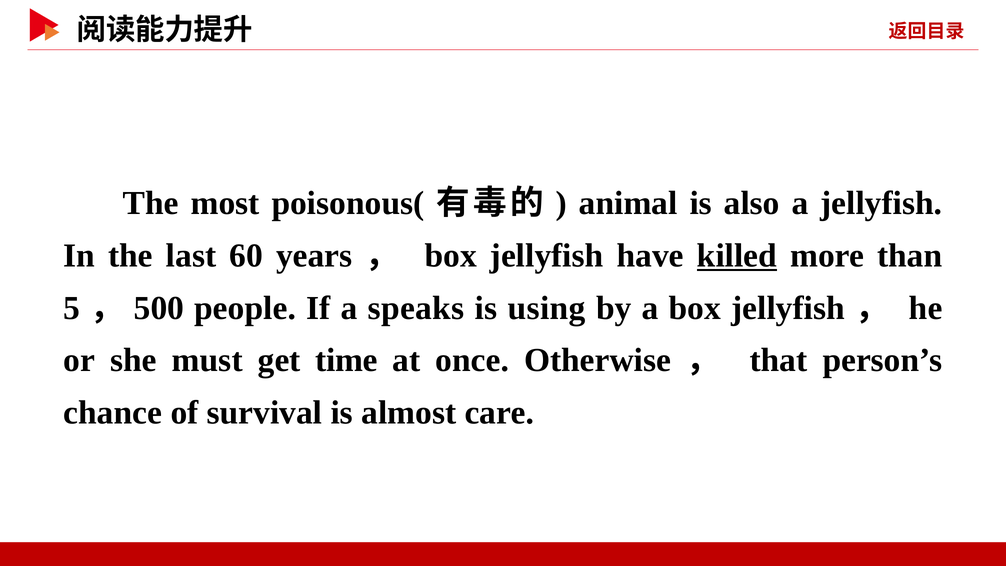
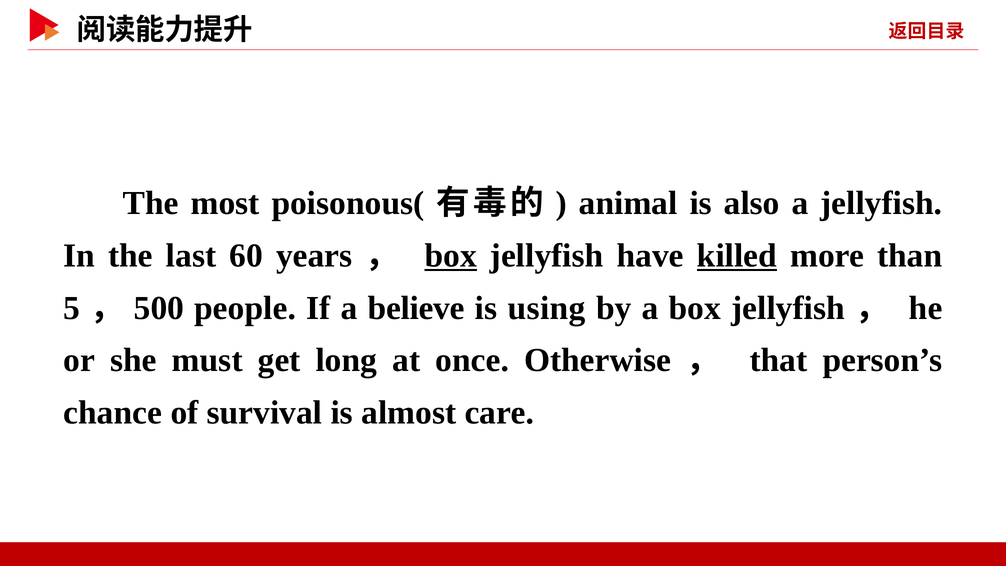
box at (451, 256) underline: none -> present
speaks: speaks -> believe
time: time -> long
